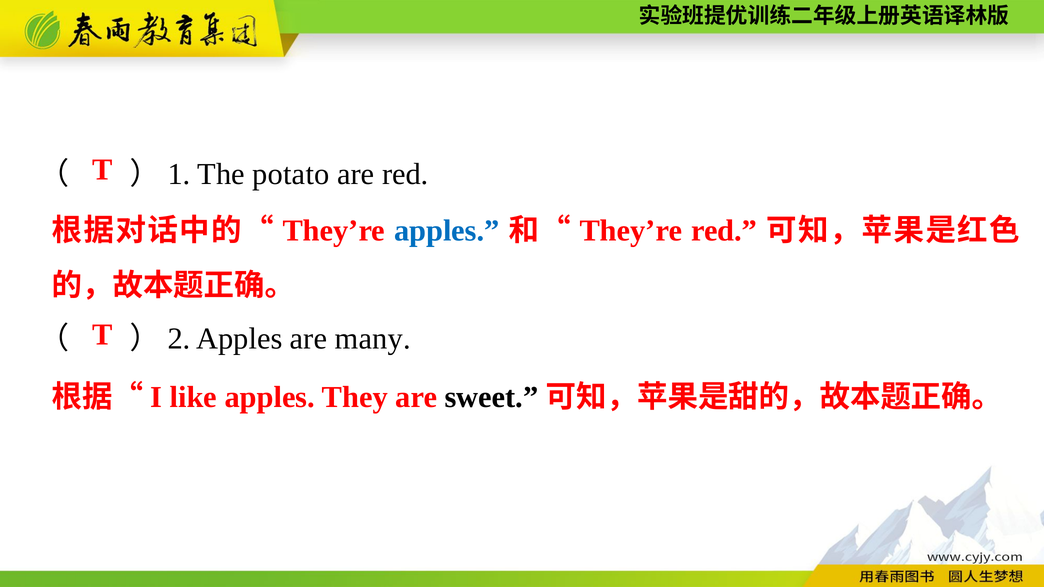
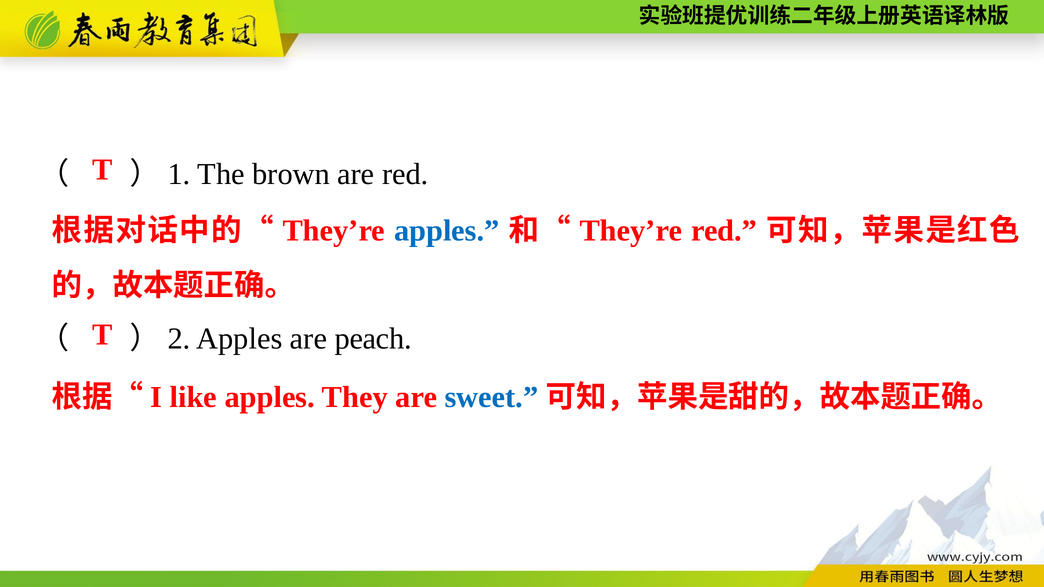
potato: potato -> brown
many: many -> peach
sweet colour: black -> blue
